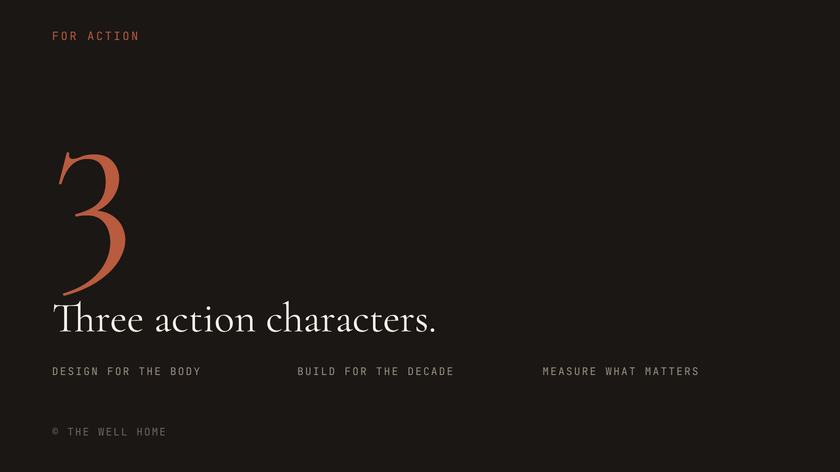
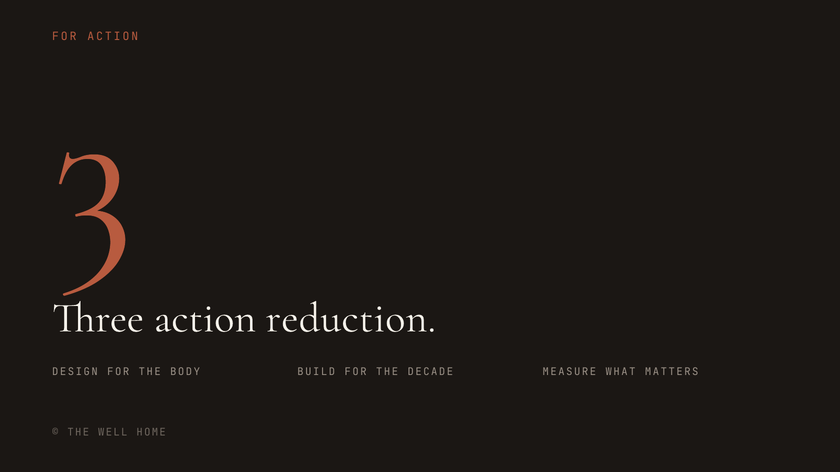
characters: characters -> reduction
